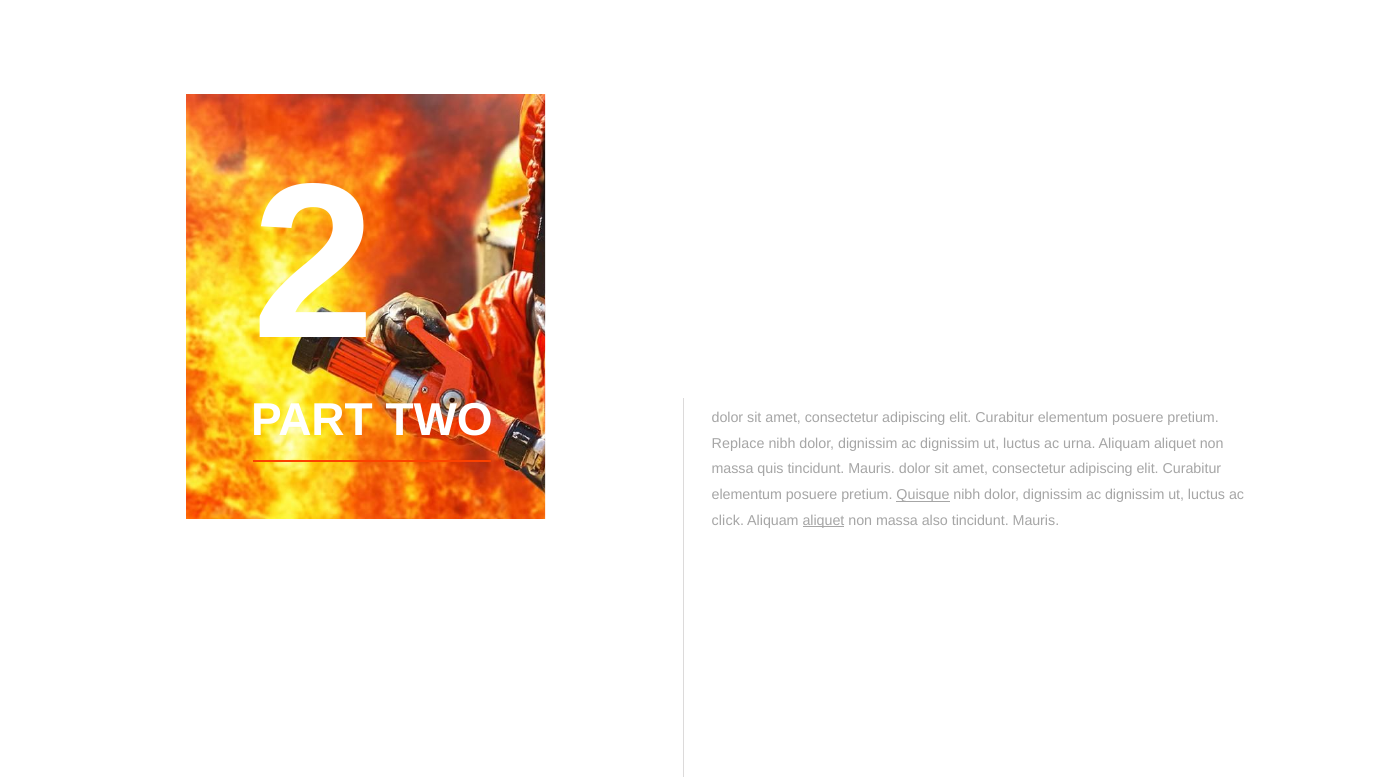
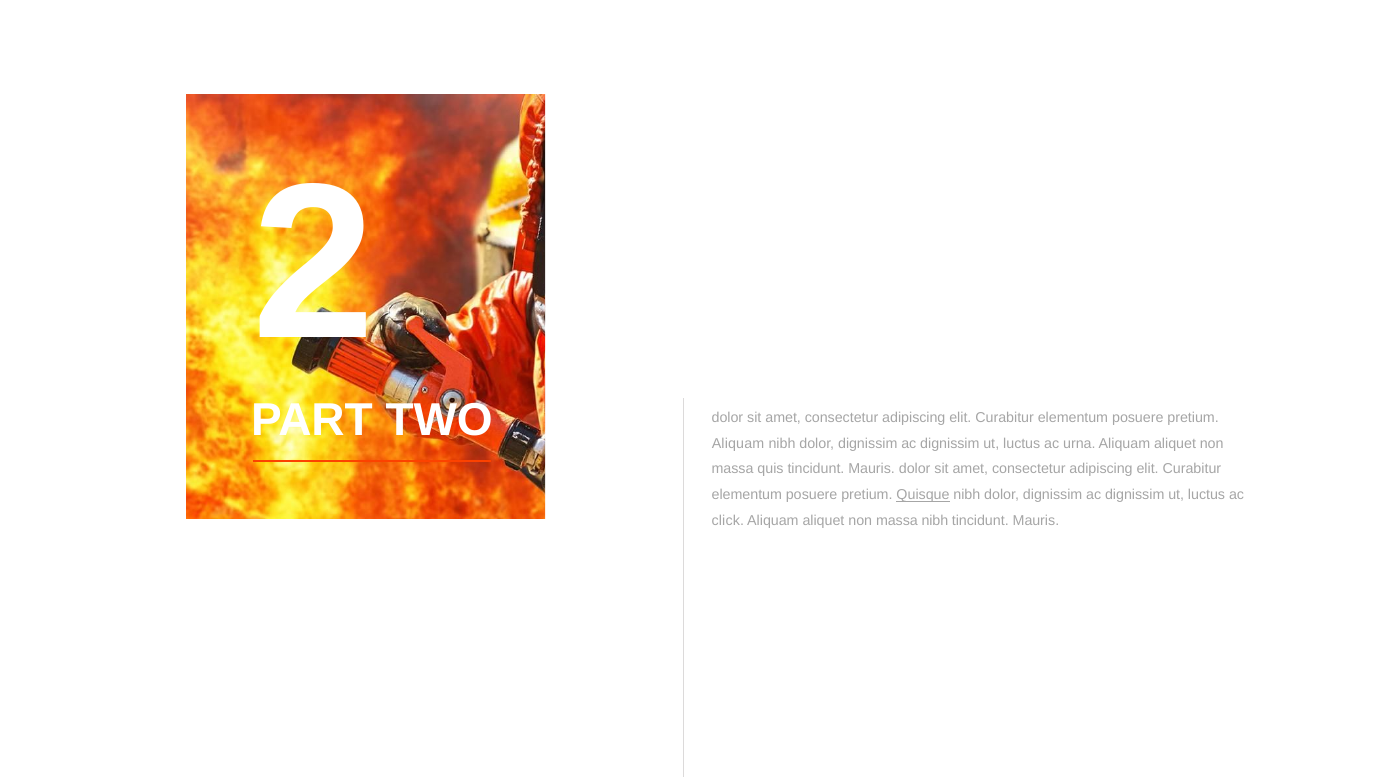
Replace at (738, 443): Replace -> Aliquam
aliquet at (824, 520) underline: present -> none
massa also: also -> nibh
